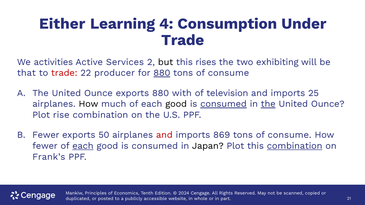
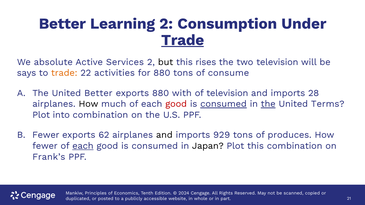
Either at (62, 24): Either -> Better
Learning 4: 4 -> 2
Trade at (183, 40) underline: none -> present
activities: activities -> absolute
two exhibiting: exhibiting -> television
that: that -> says
trade at (64, 73) colour: red -> orange
producer: producer -> activities
880 at (162, 73) underline: present -> none
Ounce at (98, 93): Ounce -> Better
25: 25 -> 28
good at (176, 104) colour: black -> red
Ounce at (328, 104): Ounce -> Terms
rise: rise -> into
50: 50 -> 62
and at (164, 135) colour: red -> black
869: 869 -> 929
consume at (290, 135): consume -> produces
combination at (295, 146) underline: present -> none
